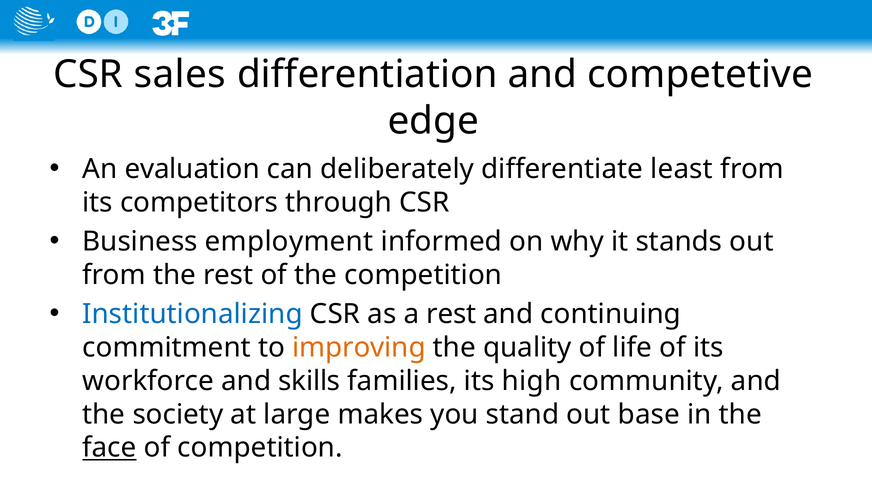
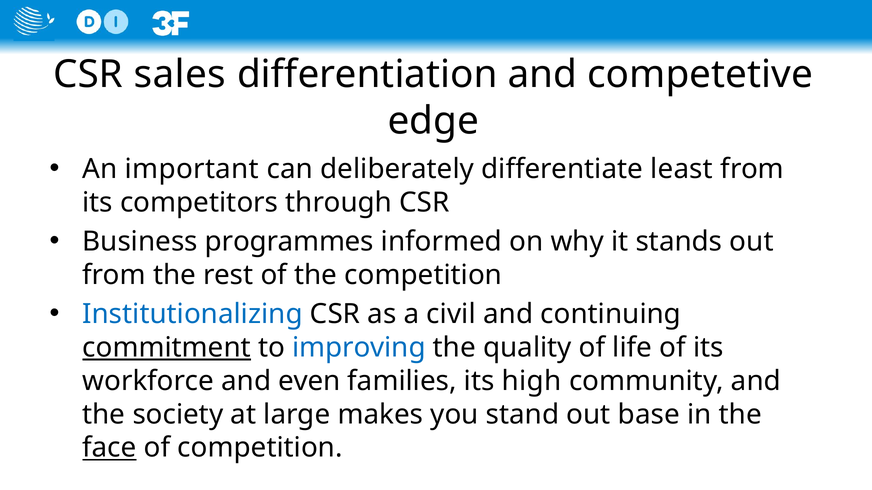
evaluation: evaluation -> important
employment: employment -> programmes
a rest: rest -> civil
commitment underline: none -> present
improving colour: orange -> blue
skills: skills -> even
